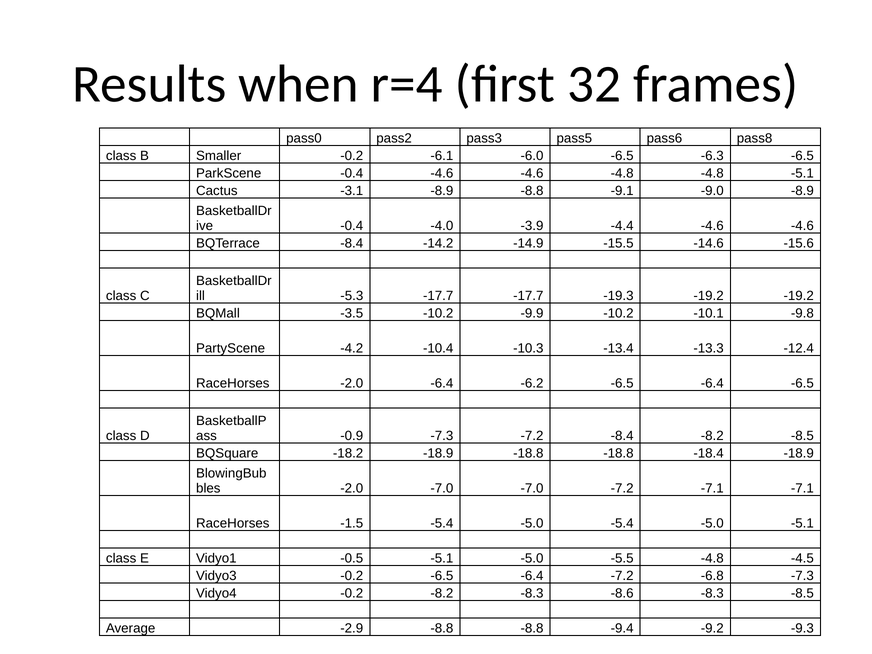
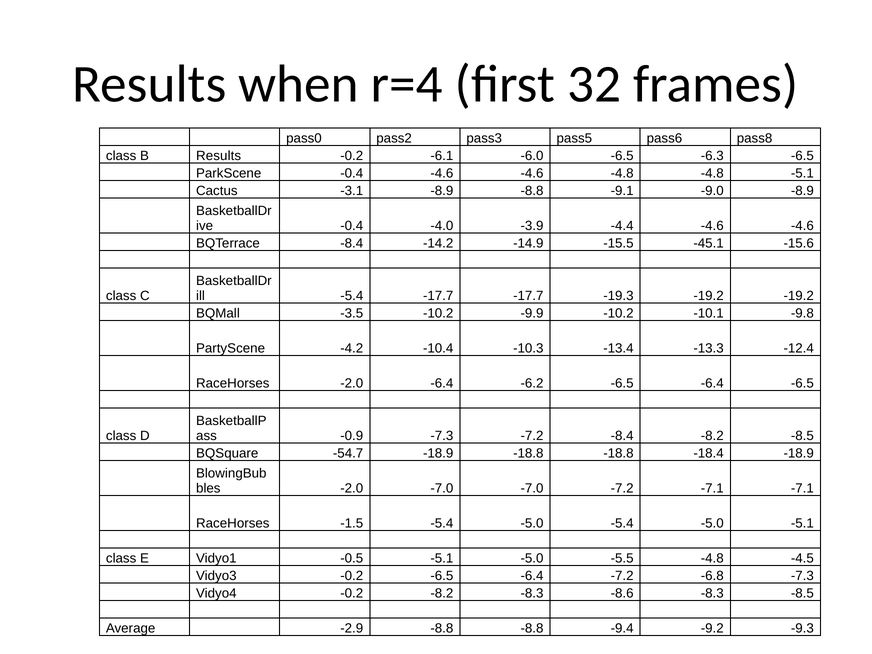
B Smaller: Smaller -> Results
-14.6: -14.6 -> -45.1
-5.3 at (352, 296): -5.3 -> -5.4
-18.2: -18.2 -> -54.7
